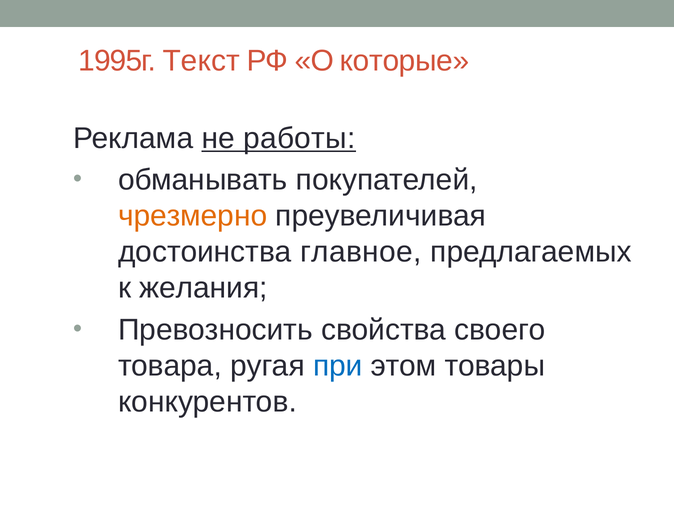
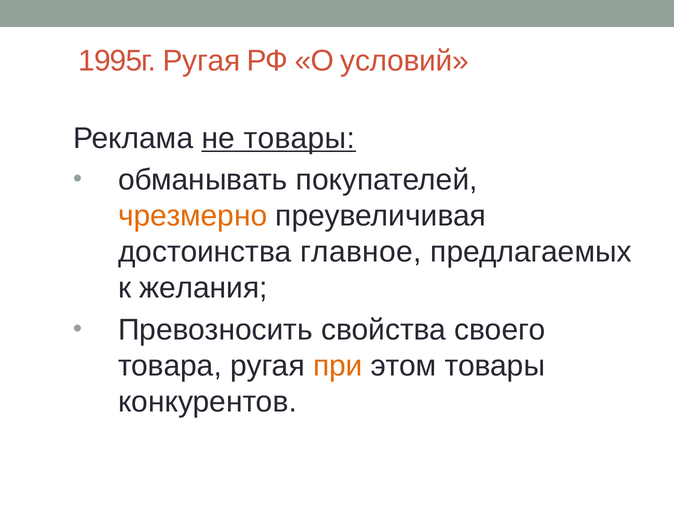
1995г Текст: Текст -> Ругая
которые: которые -> условий
не работы: работы -> товары
при colour: blue -> orange
